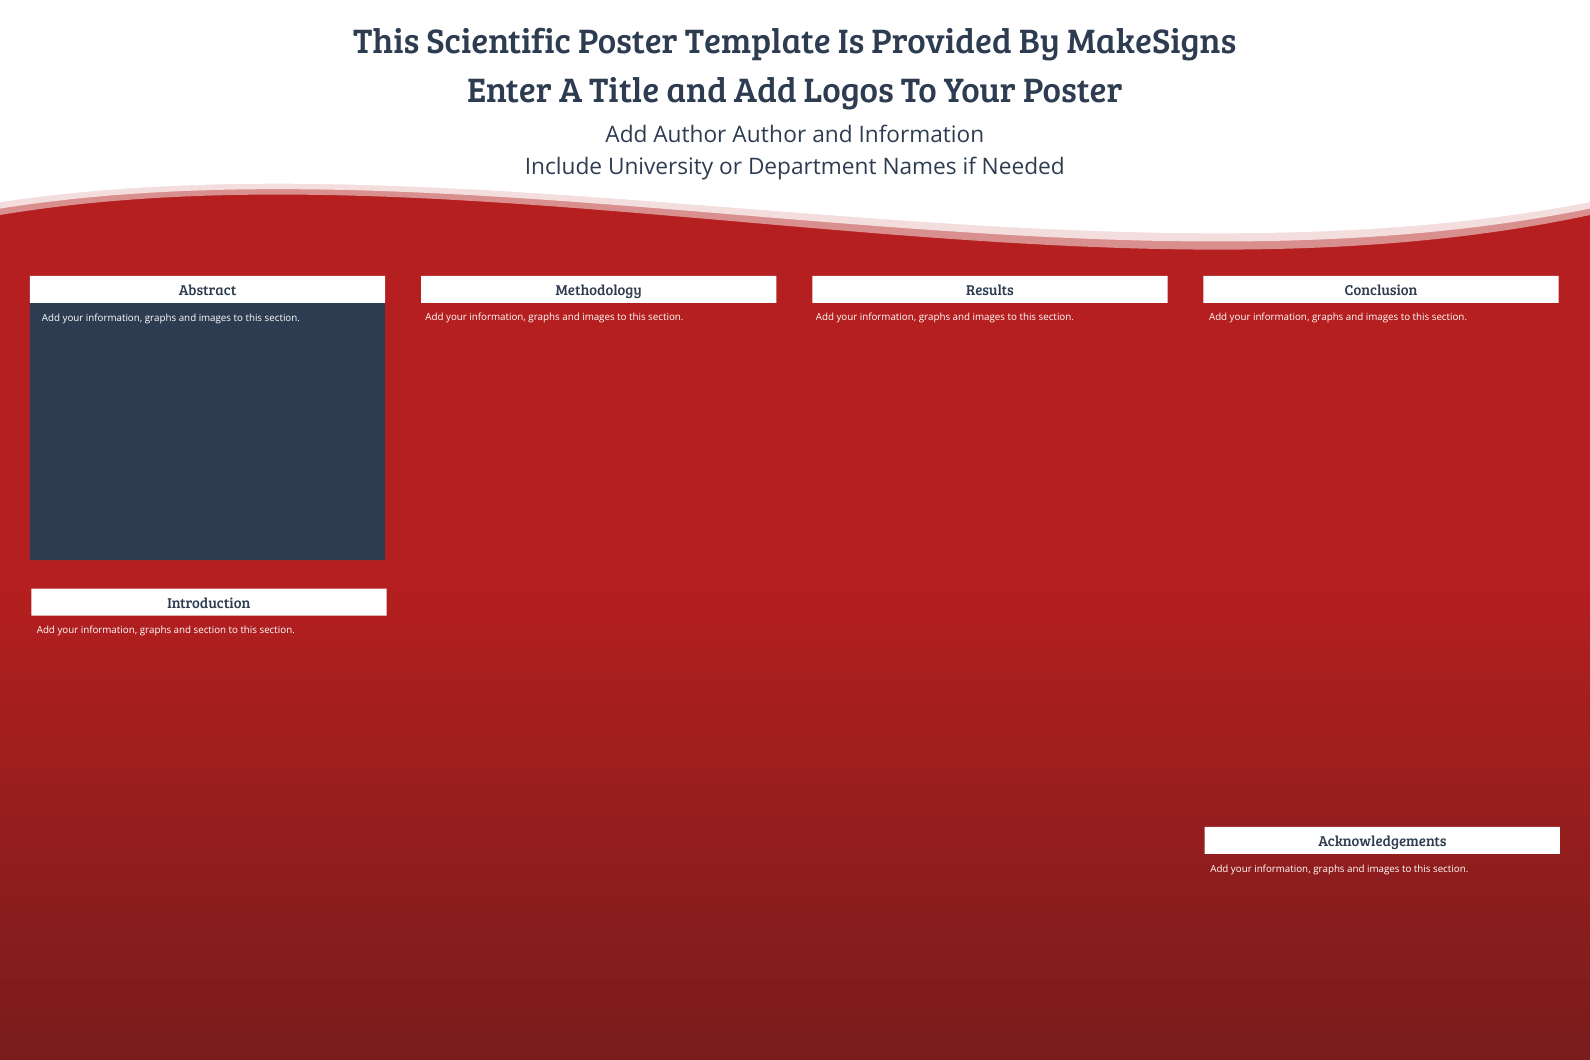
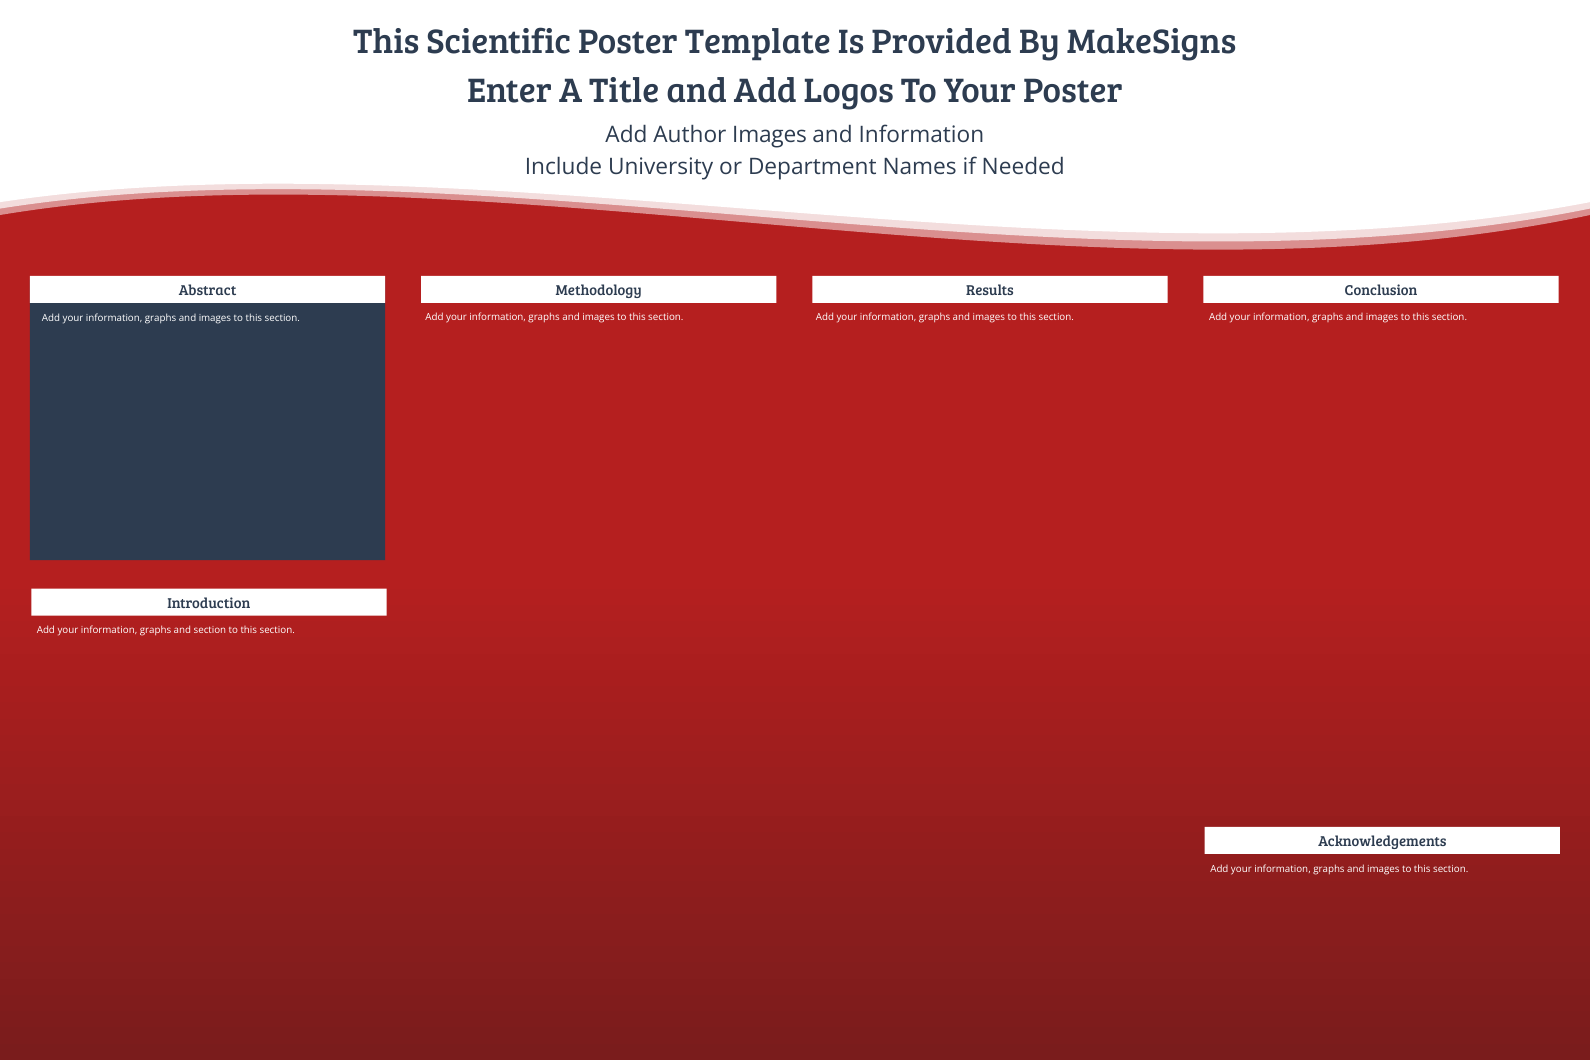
Author Author: Author -> Images
